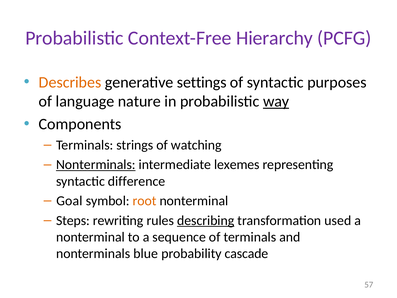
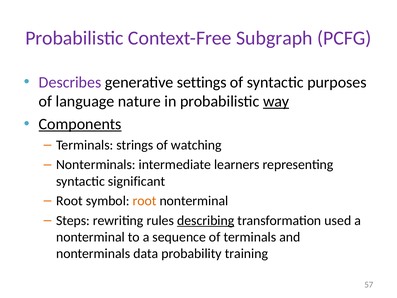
Hierarchy: Hierarchy -> Subgraph
Describes colour: orange -> purple
Components underline: none -> present
Nonterminals at (96, 165) underline: present -> none
lexemes: lexemes -> learners
difference: difference -> significant
Goal at (69, 201): Goal -> Root
blue: blue -> data
cascade: cascade -> training
